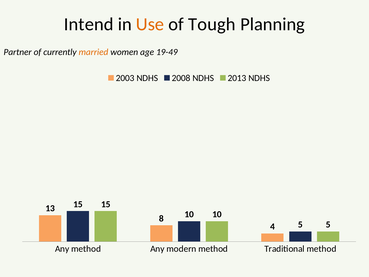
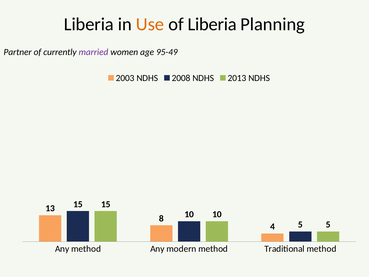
Intend at (89, 24): Intend -> Liberia
of Tough: Tough -> Liberia
married colour: orange -> purple
19-49: 19-49 -> 95-49
